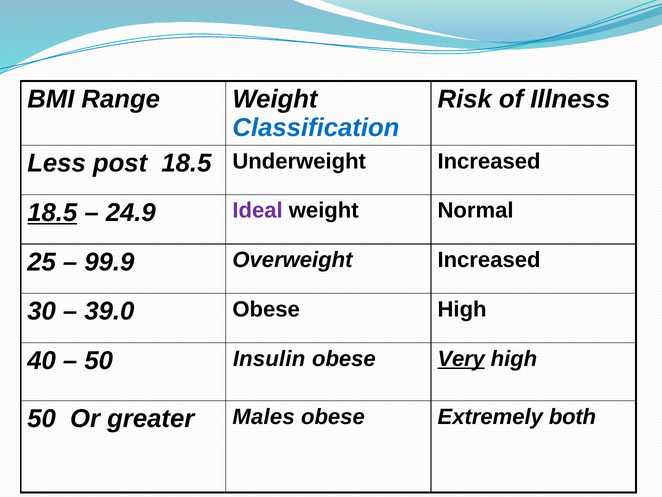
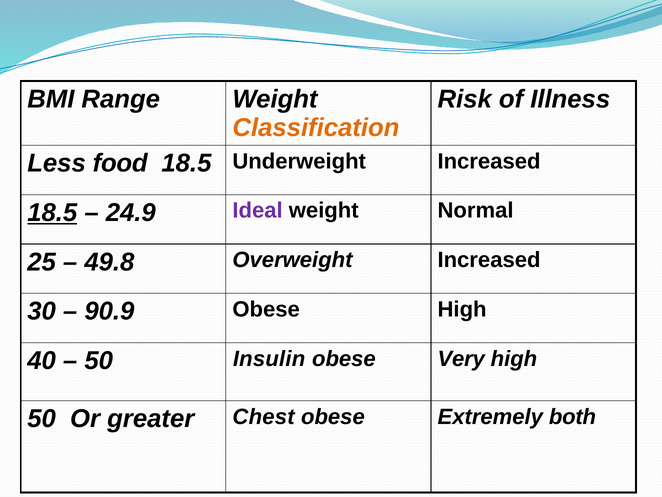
Classification colour: blue -> orange
post: post -> food
99.9: 99.9 -> 49.8
39.0: 39.0 -> 90.9
Very underline: present -> none
Males: Males -> Chest
